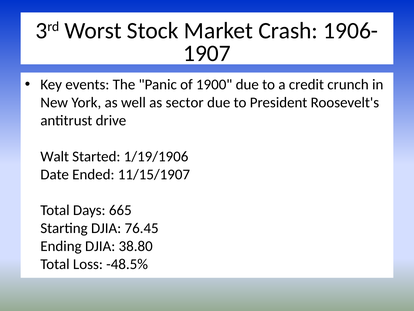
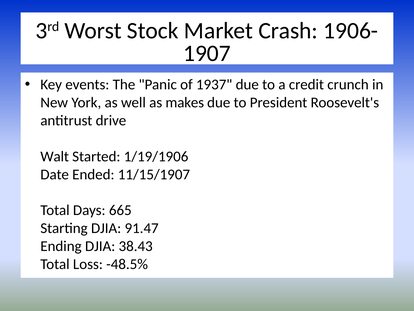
1900: 1900 -> 1937
sector: sector -> makes
76.45: 76.45 -> 91.47
38.80: 38.80 -> 38.43
